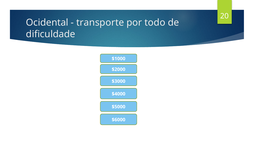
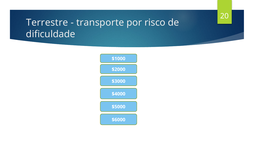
Ocidental: Ocidental -> Terrestre
todo: todo -> risco
